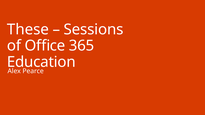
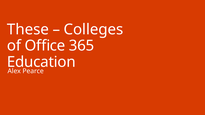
Sessions: Sessions -> Colleges
